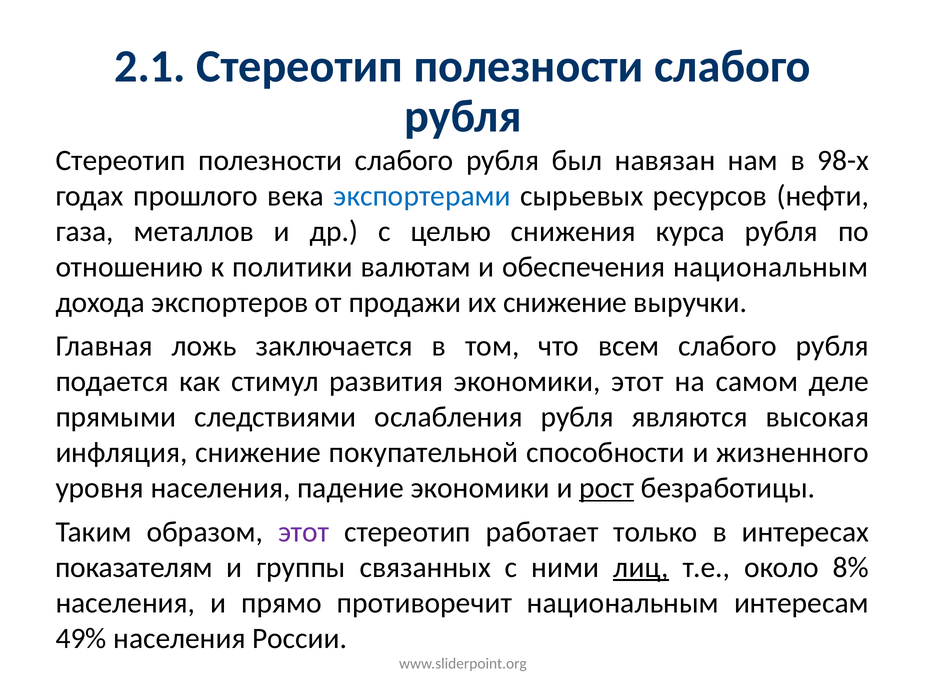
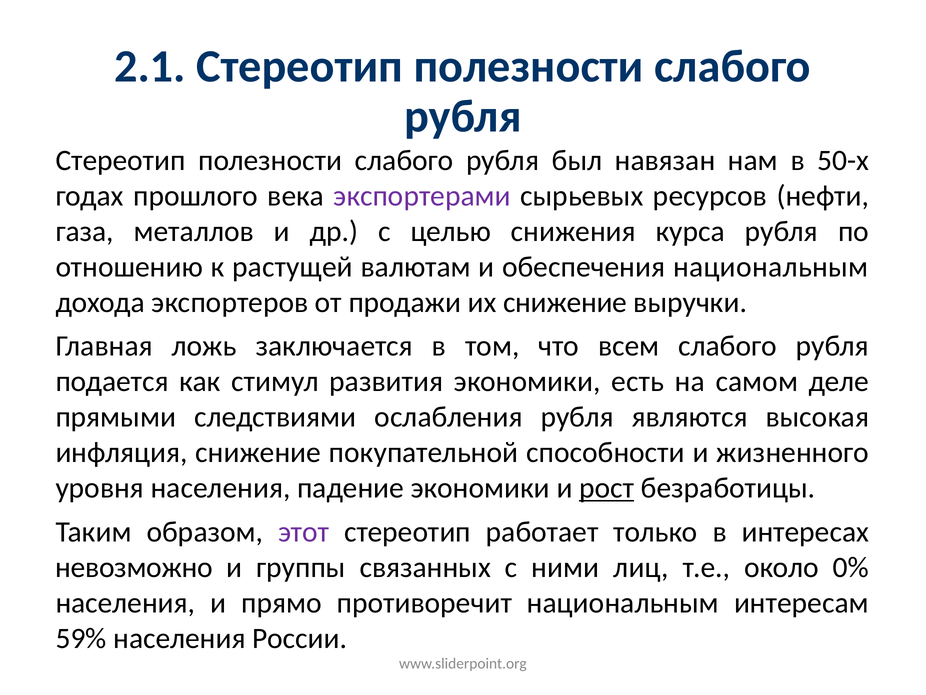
98-х: 98-х -> 50-х
экспортерами colour: blue -> purple
политики: политики -> растущей
экономики этот: этот -> есть
показателям: показателям -> невозможно
лиц underline: present -> none
8%: 8% -> 0%
49%: 49% -> 59%
